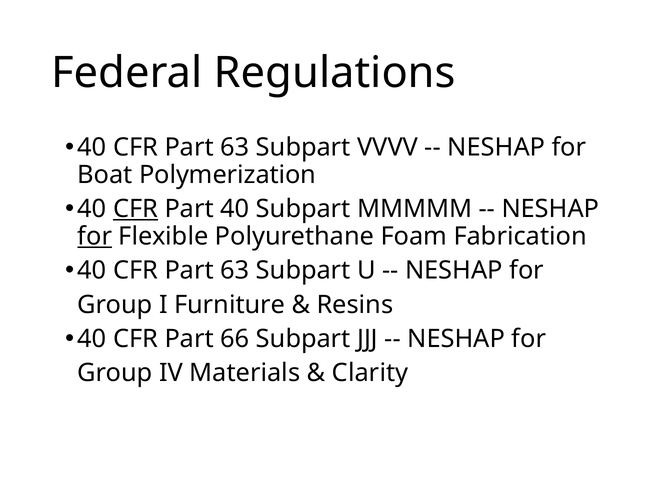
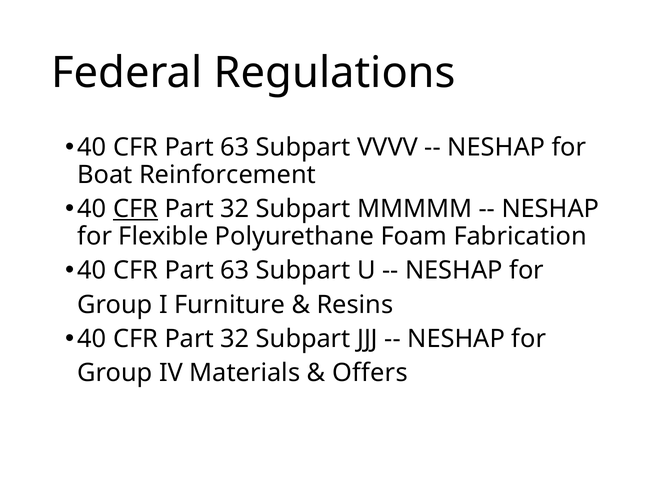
Polymerization: Polymerization -> Reinforcement
40 at (235, 209): 40 -> 32
for at (95, 237) underline: present -> none
66 at (235, 339): 66 -> 32
Clarity: Clarity -> Offers
